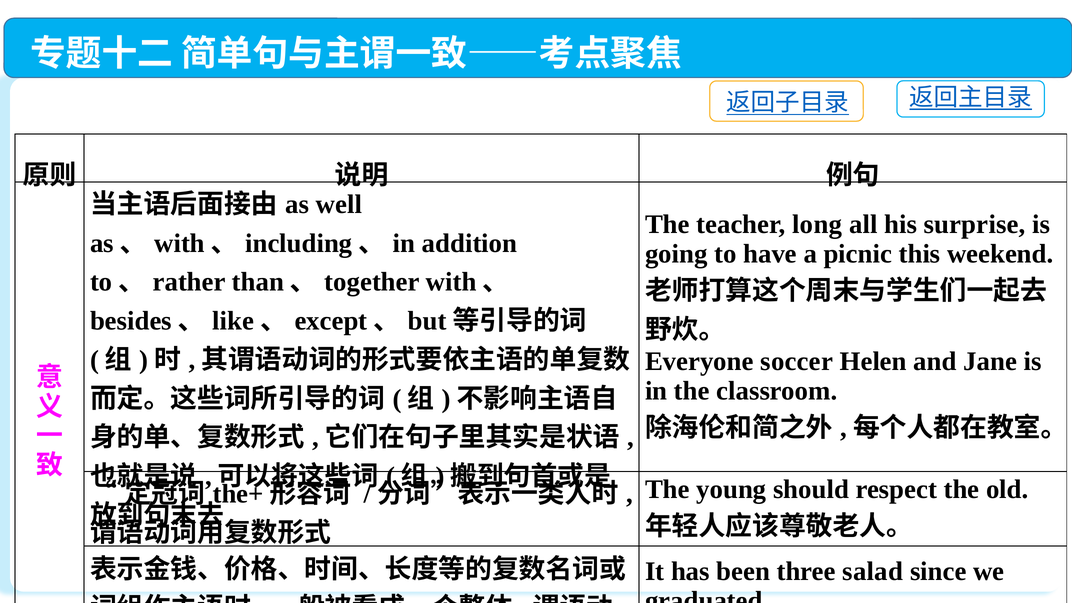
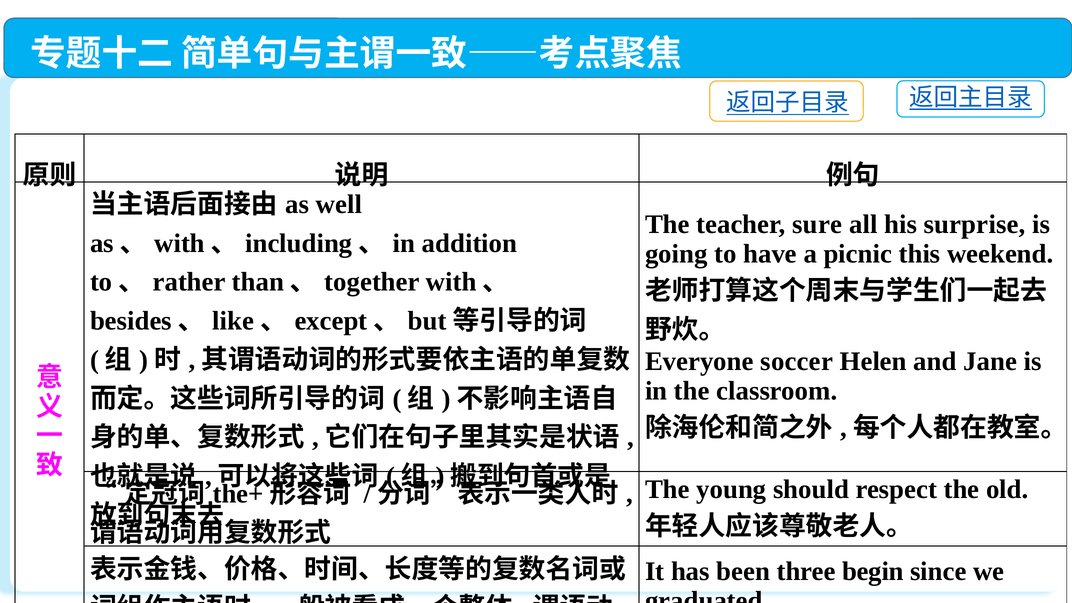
long: long -> sure
salad: salad -> begin
